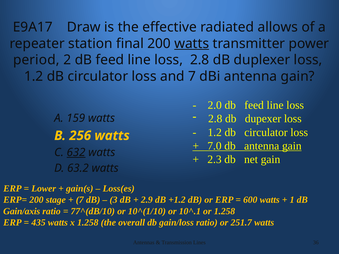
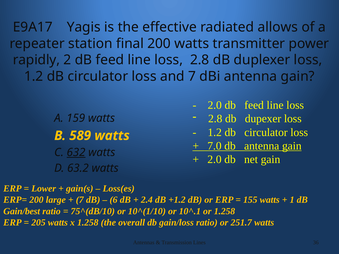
Draw: Draw -> Yagis
watts at (192, 44) underline: present -> none
period: period -> rapidly
256: 256 -> 589
2.3 at (214, 160): 2.3 -> 2.0
stage: stage -> large
3: 3 -> 6
2.9: 2.9 -> 2.4
600: 600 -> 155
Gain/axis: Gain/axis -> Gain/best
77^(dB/10: 77^(dB/10 -> 75^(dB/10
435: 435 -> 205
